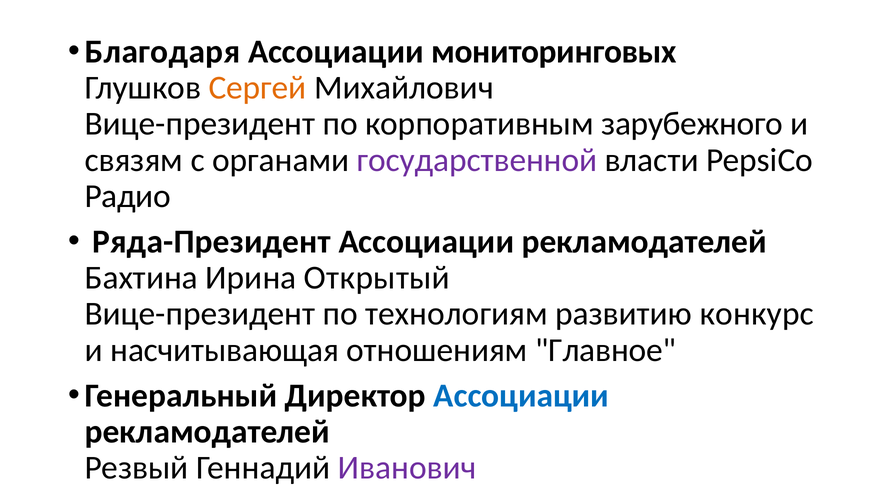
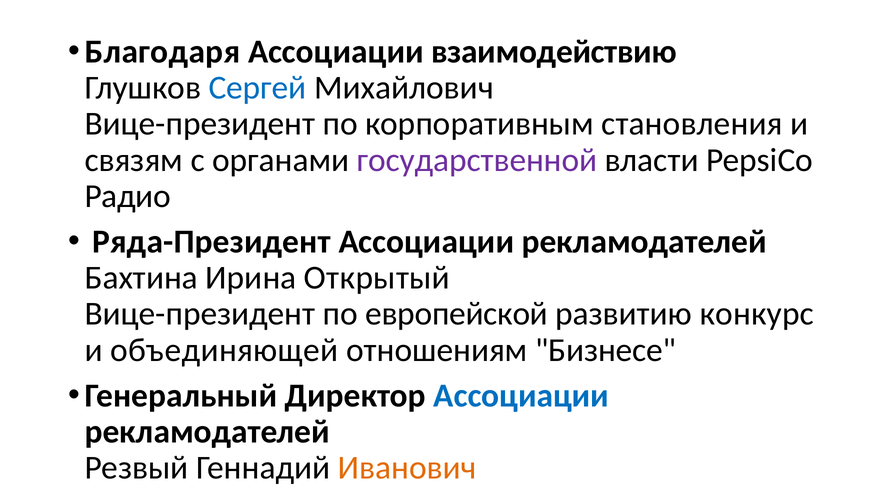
мониторинговых: мониторинговых -> взаимодействию
Сергей colour: orange -> blue
зарубежного: зарубежного -> становления
технологиям: технологиям -> европейской
насчитывающая: насчитывающая -> объединяющей
Главное: Главное -> Бизнесе
Иванович colour: purple -> orange
